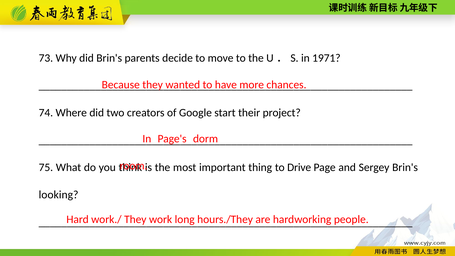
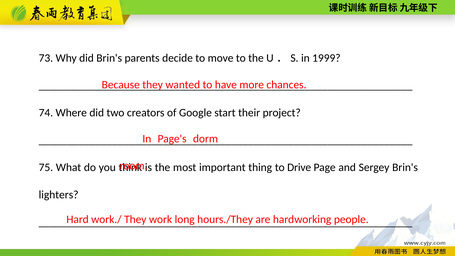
1971: 1971 -> 1999
looking: looking -> lighters
